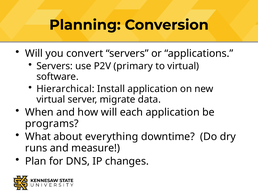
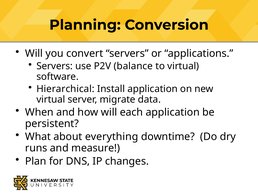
primary: primary -> balance
programs: programs -> persistent
